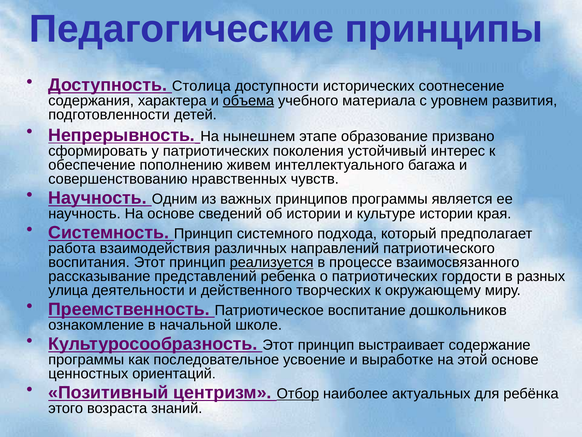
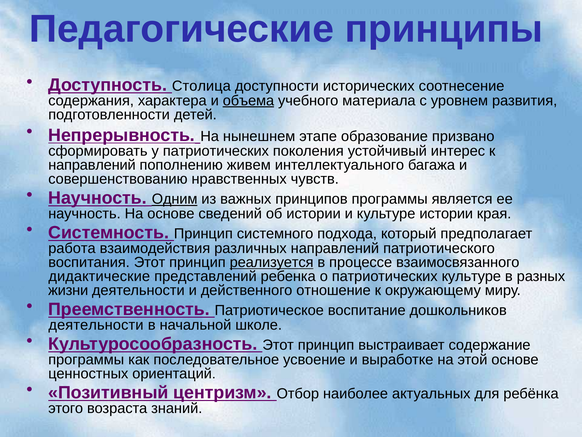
обеспечение at (92, 165): обеспечение -> направлений
Одним underline: none -> present
рассказывание: рассказывание -> дидактические
патриотических гордости: гордости -> культуре
улица: улица -> жизни
творческих: творческих -> отношение
ознакомление at (96, 325): ознакомление -> деятельности
Отбор underline: present -> none
